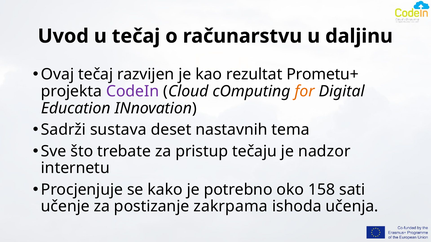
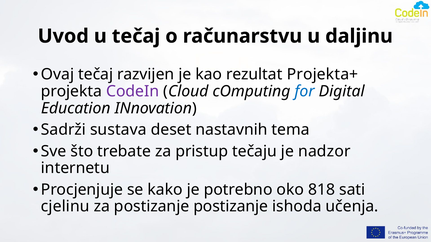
Prometu+: Prometu+ -> Projekta+
for colour: orange -> blue
158: 158 -> 818
učenje: učenje -> cjelinu
postizanje zakrpama: zakrpama -> postizanje
